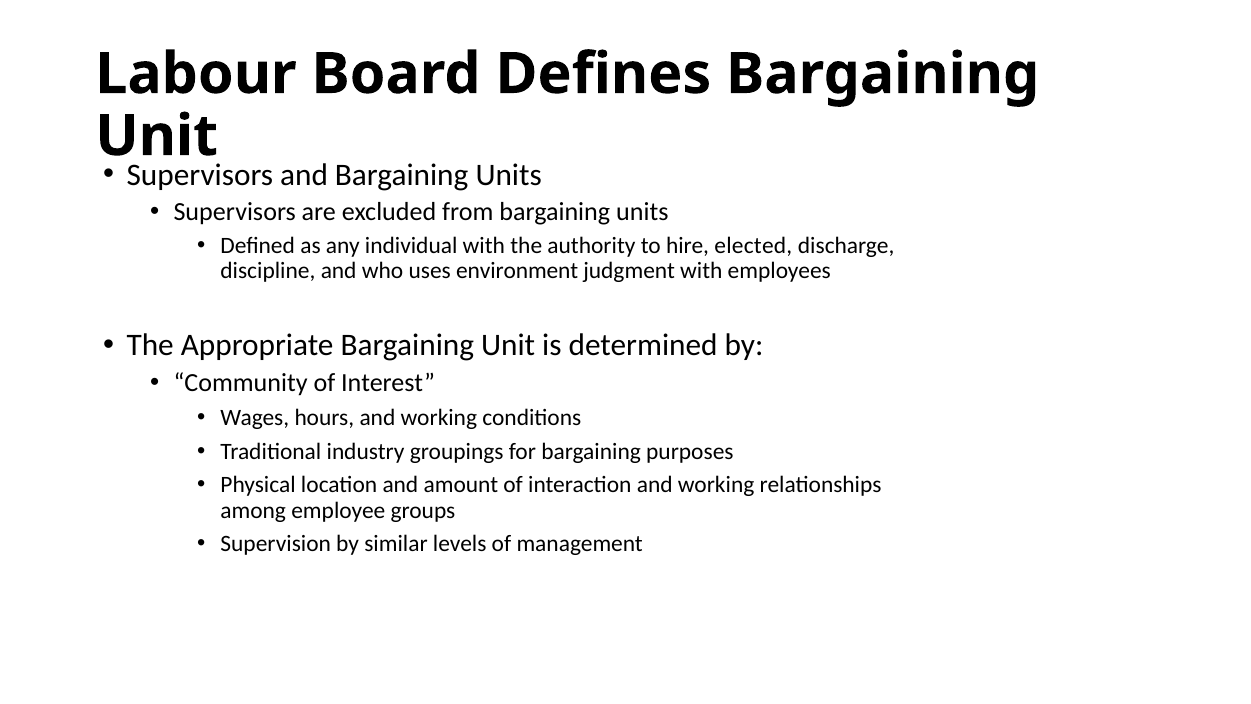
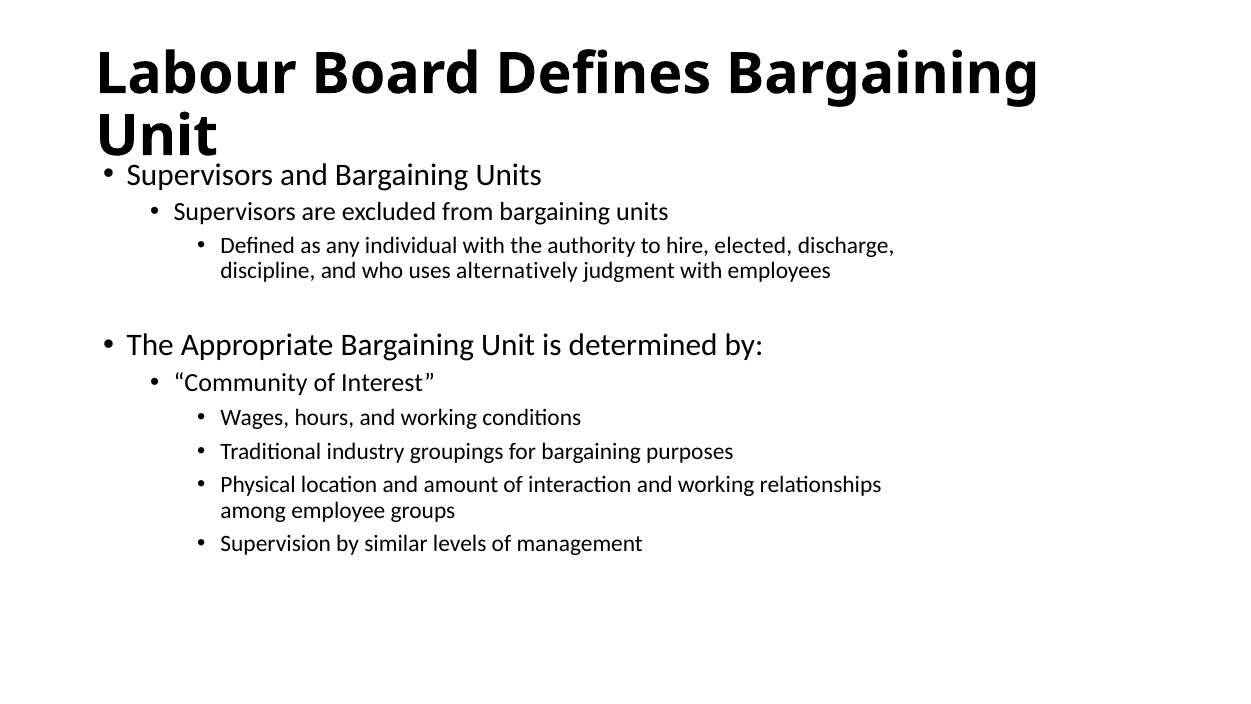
environment: environment -> alternatively
